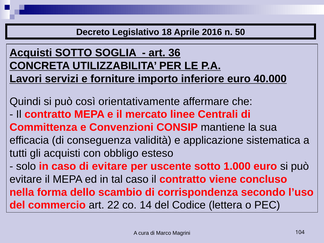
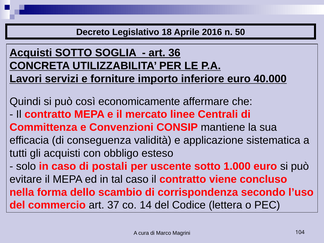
orientativamente: orientativamente -> economicamente
di evitare: evitare -> postali
22: 22 -> 37
